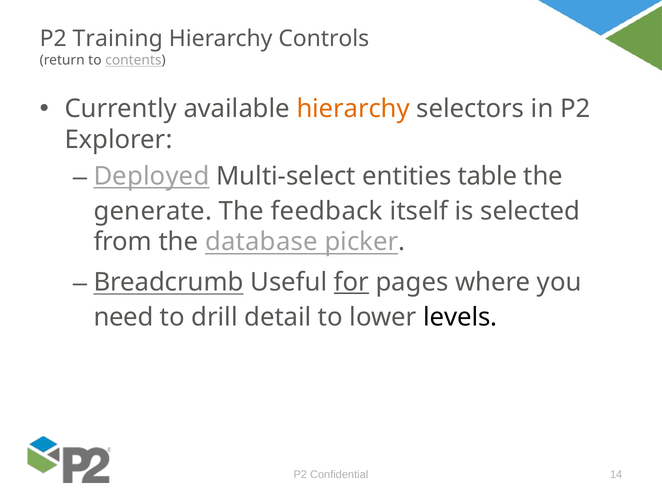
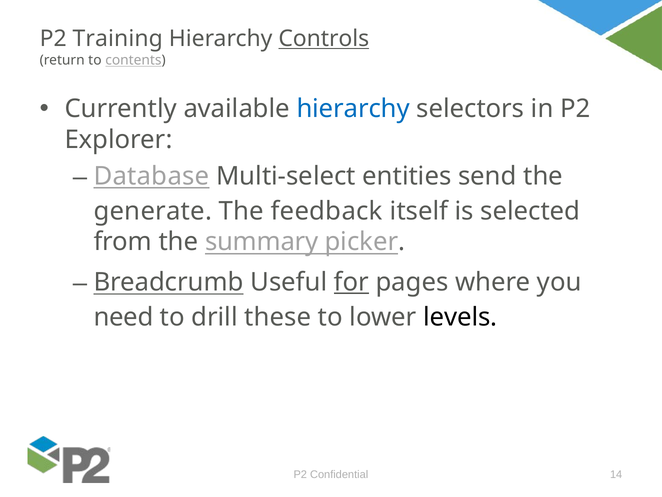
Controls underline: none -> present
hierarchy at (353, 109) colour: orange -> blue
Deployed: Deployed -> Database
table: table -> send
database: database -> summary
detail: detail -> these
